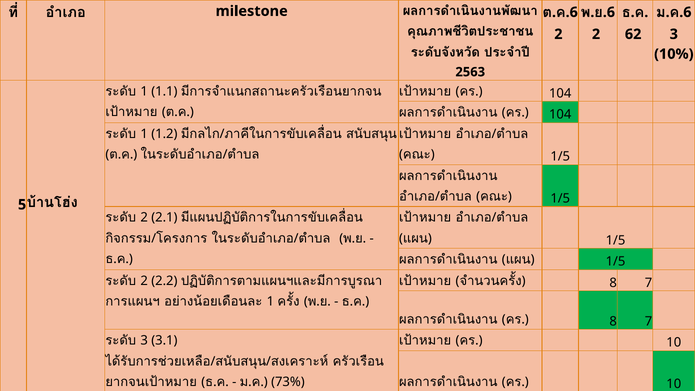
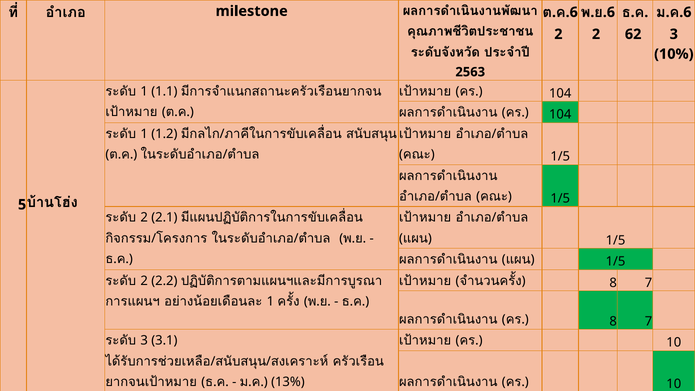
73%: 73% -> 13%
